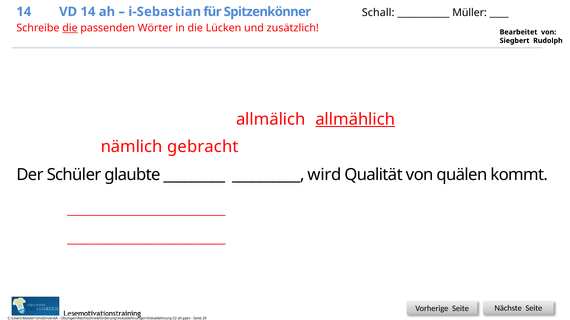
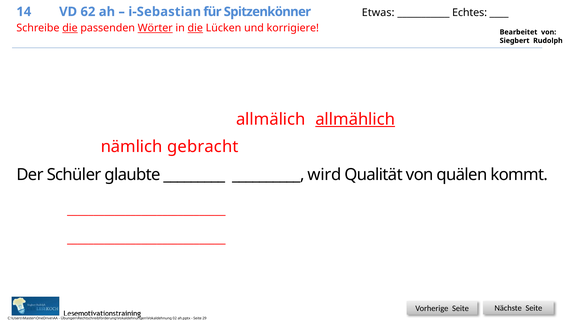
VD 14: 14 -> 62
Schall: Schall -> Etwas
Müller: Müller -> Echtes
Wörter underline: none -> present
die at (195, 28) underline: none -> present
zusätzlich: zusätzlich -> korrigiere
